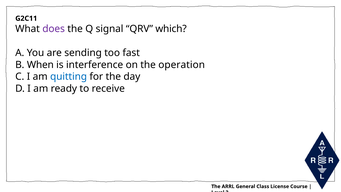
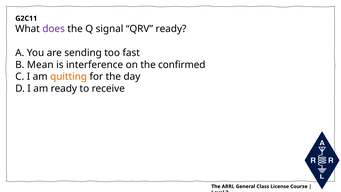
QRV which: which -> ready
When: When -> Mean
operation: operation -> confirmed
quitting colour: blue -> orange
